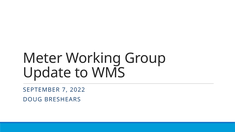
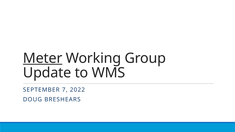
Meter underline: none -> present
